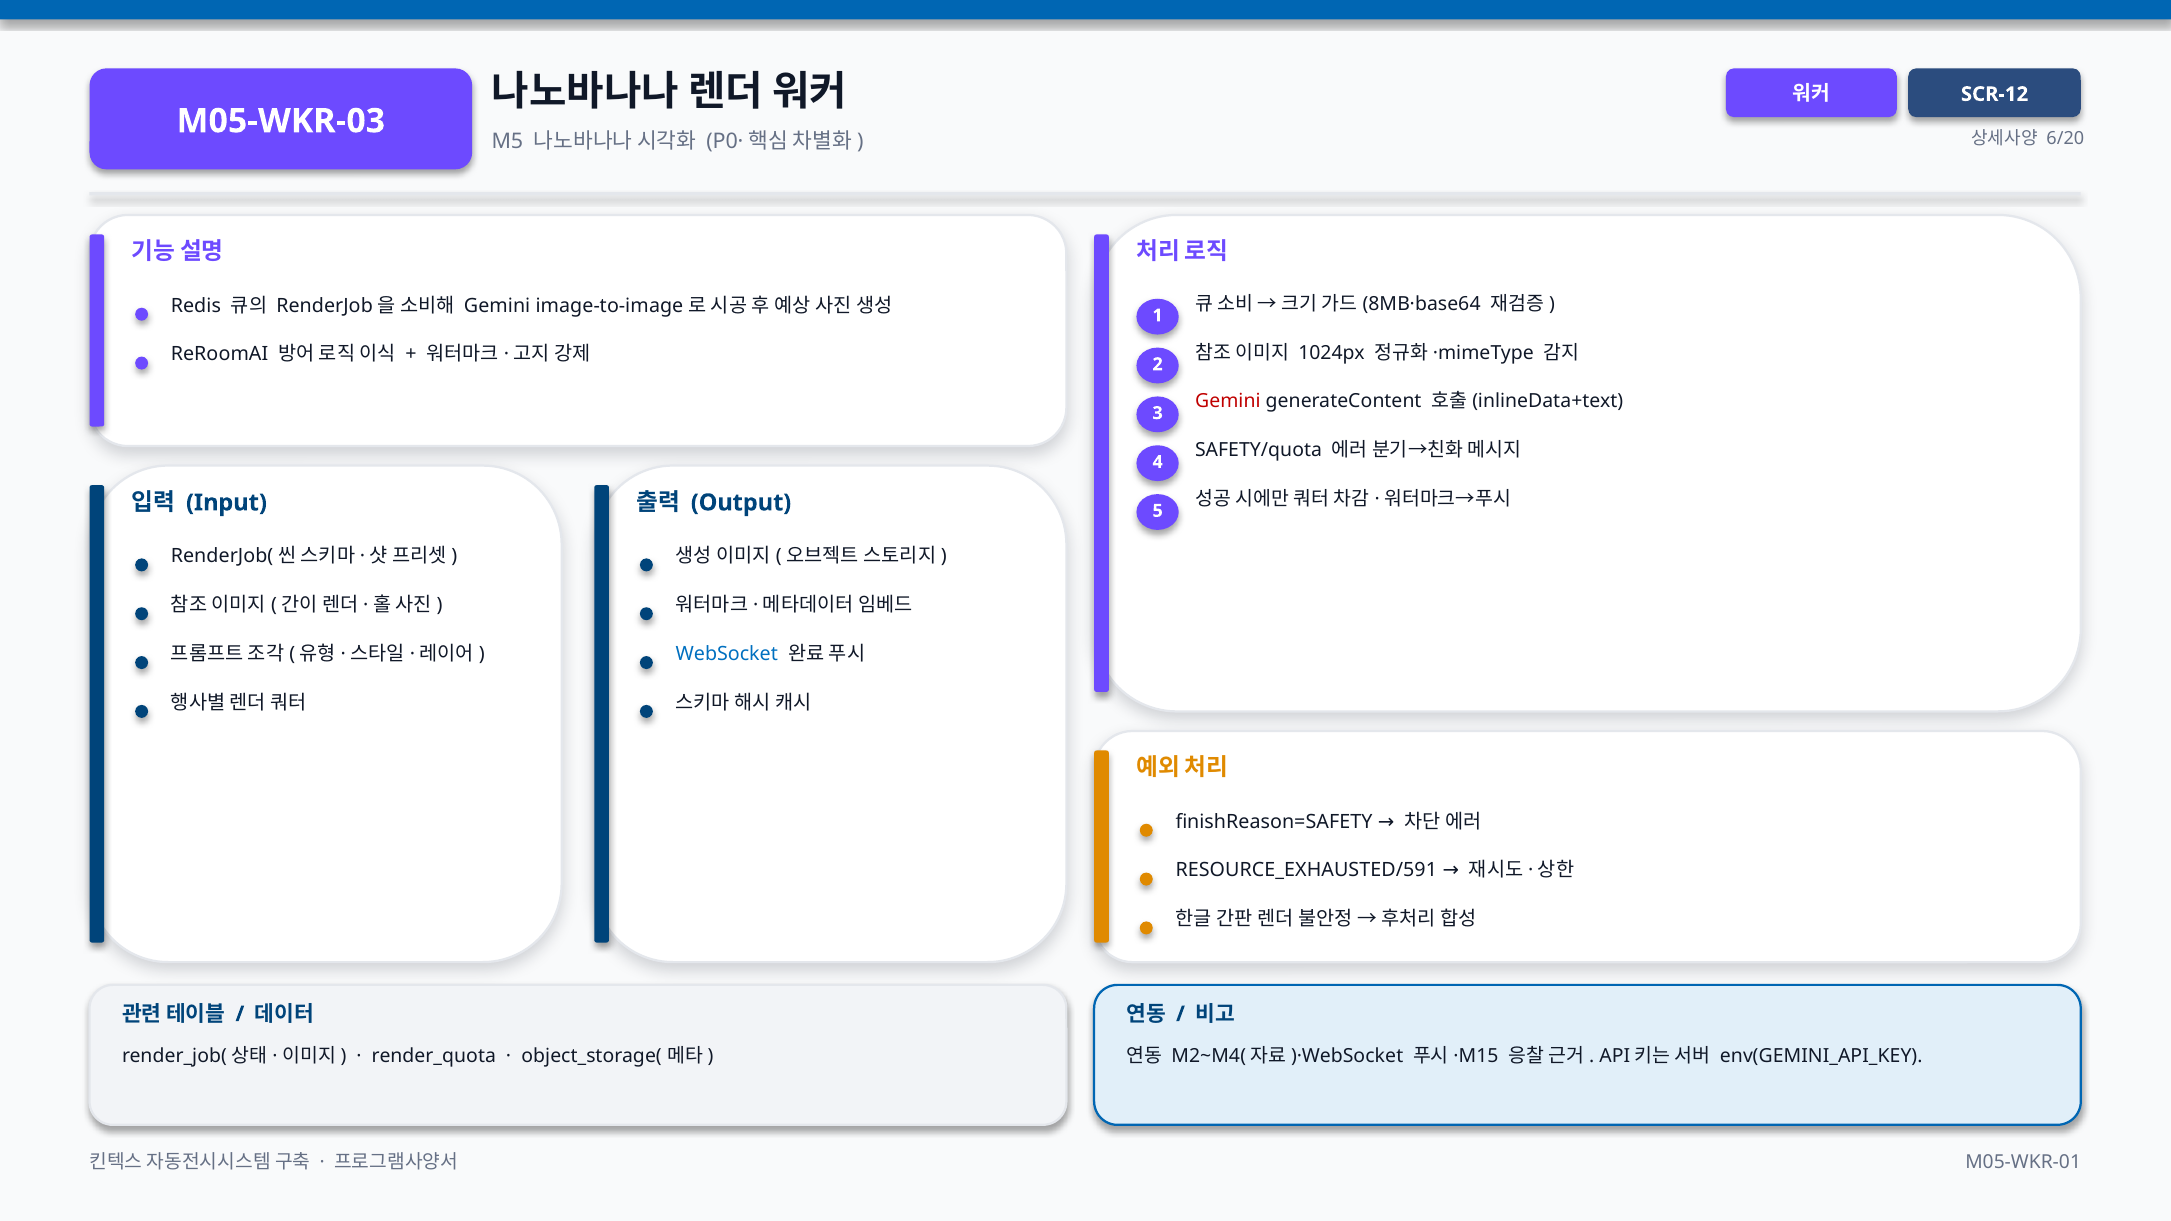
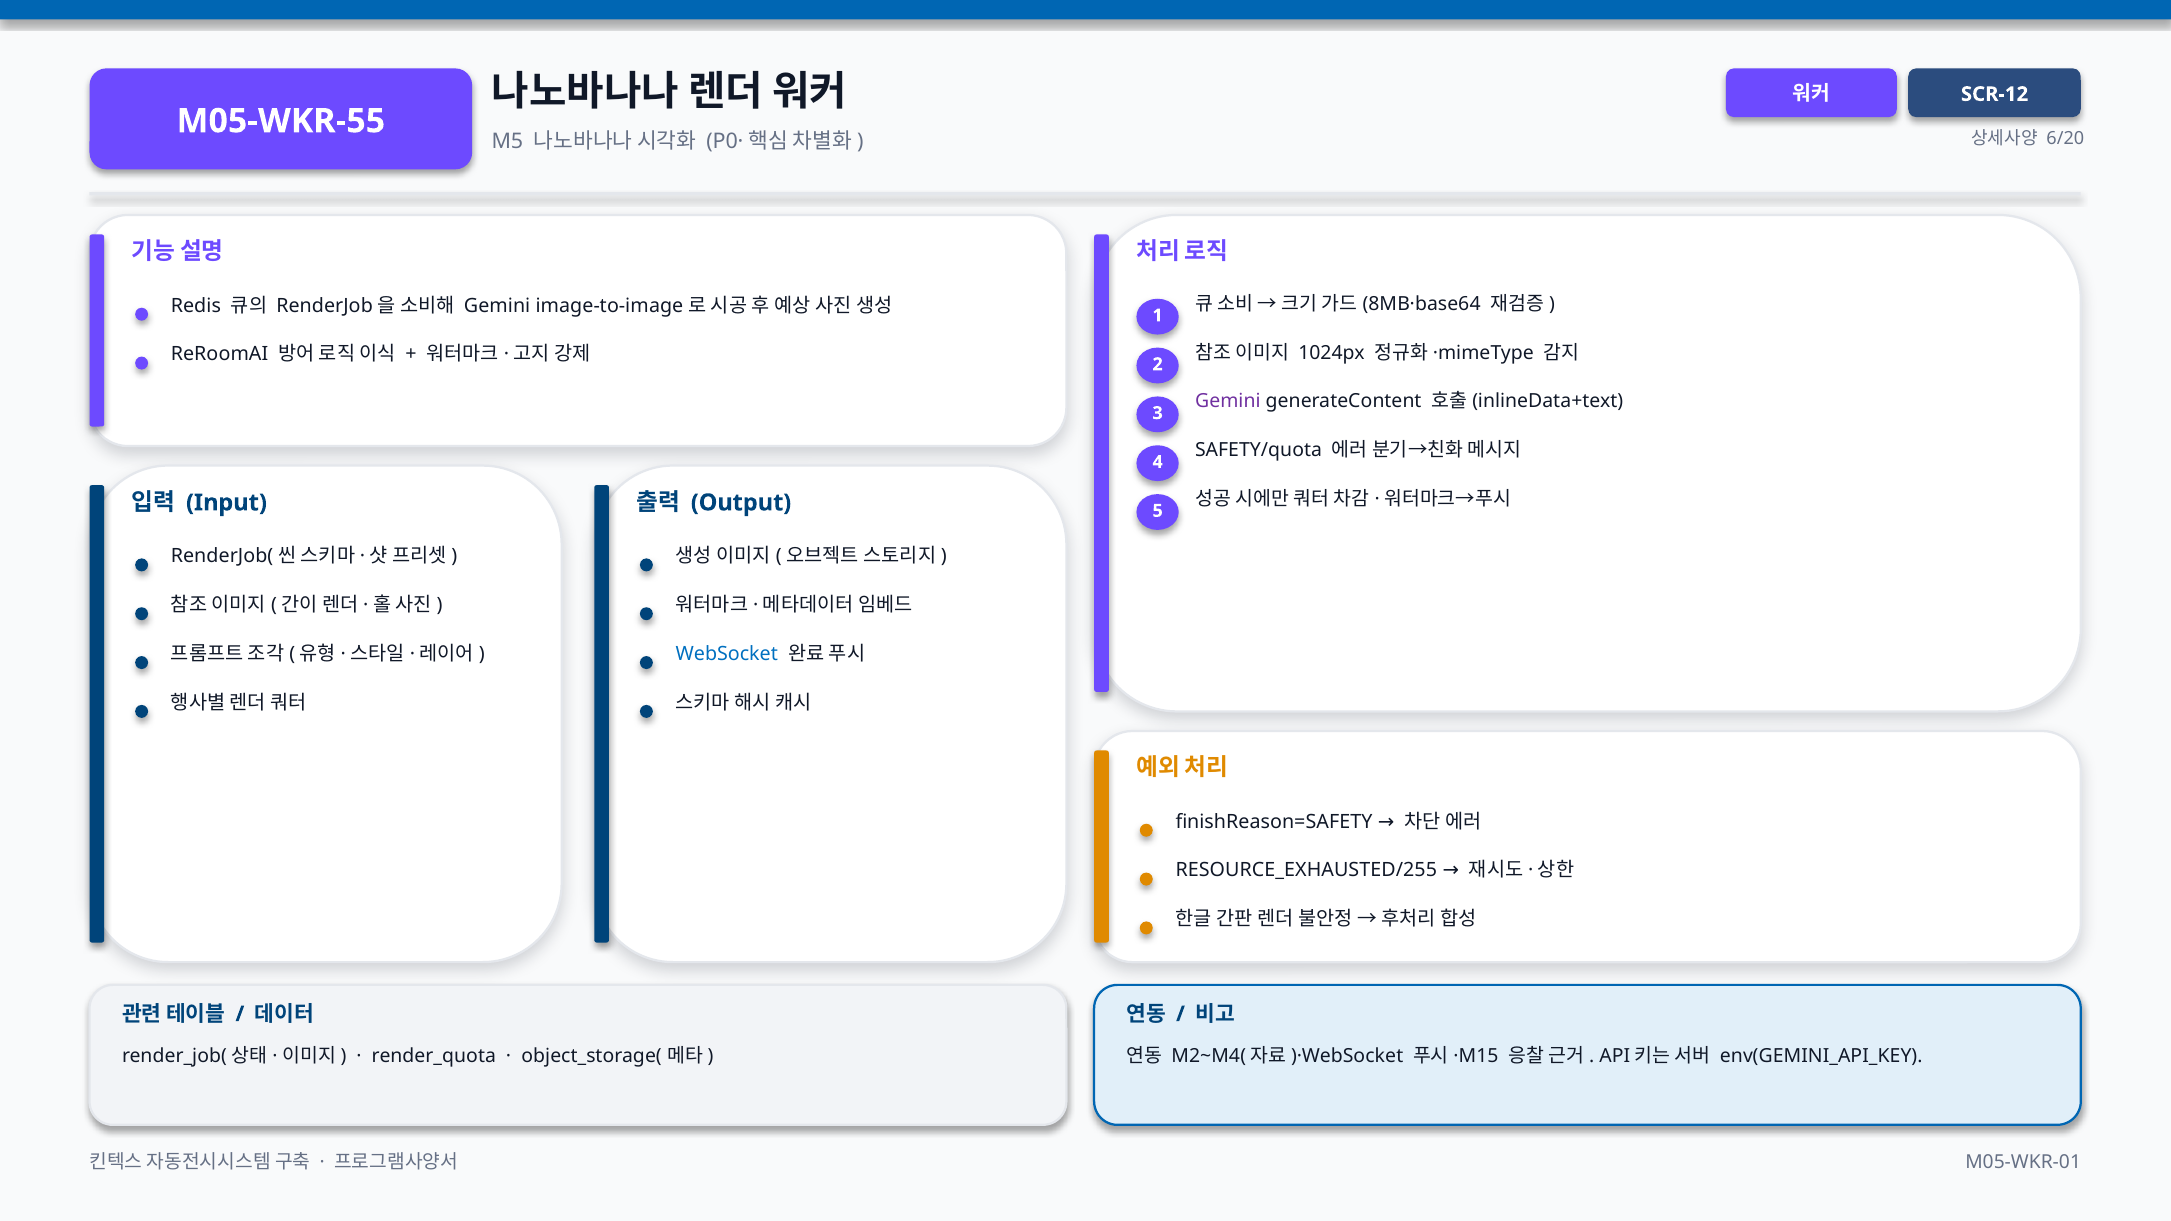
M05-WKR-03: M05-WKR-03 -> M05-WKR-55
Gemini at (1228, 402) colour: red -> purple
RESOURCE_EXHAUSTED/591: RESOURCE_EXHAUSTED/591 -> RESOURCE_EXHAUSTED/255
